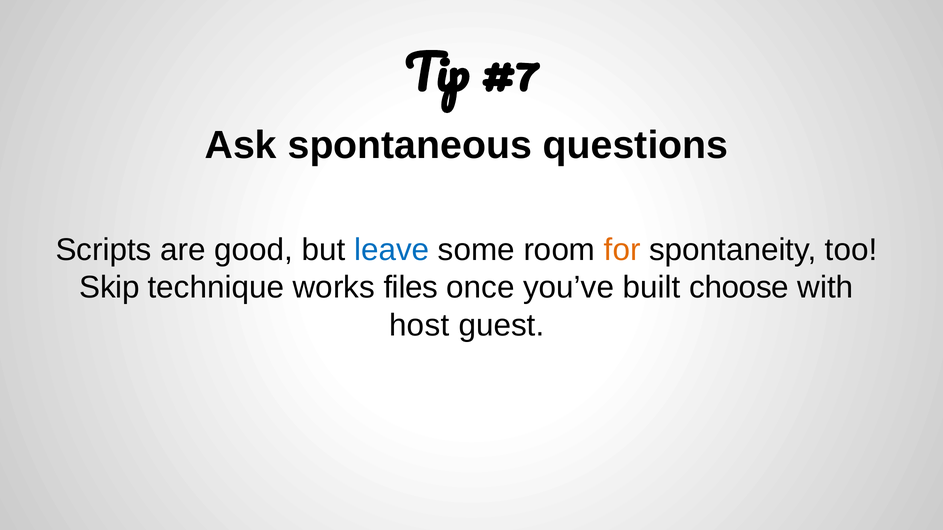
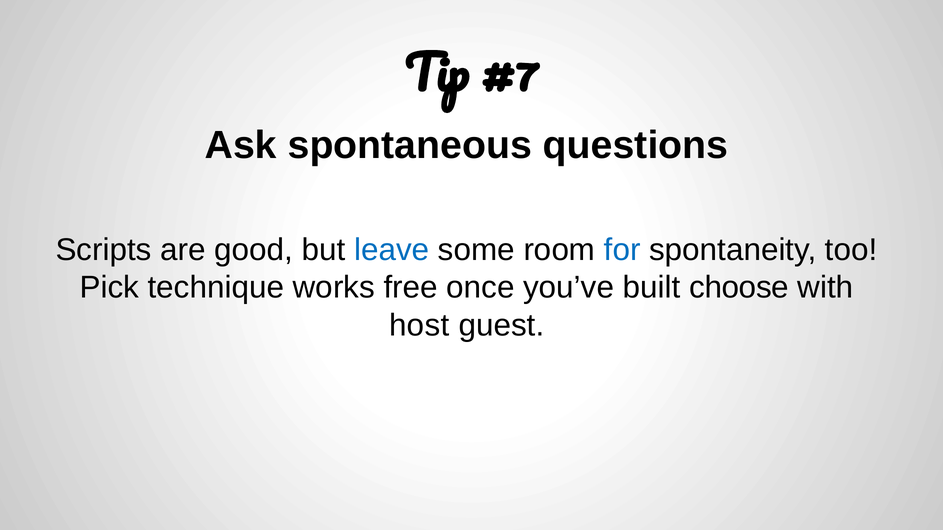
for colour: orange -> blue
Skip: Skip -> Pick
files: files -> free
